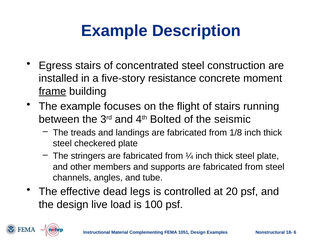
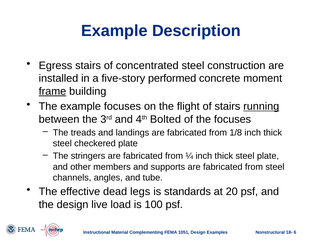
resistance: resistance -> performed
running underline: none -> present
the seismic: seismic -> focuses
controlled: controlled -> standards
